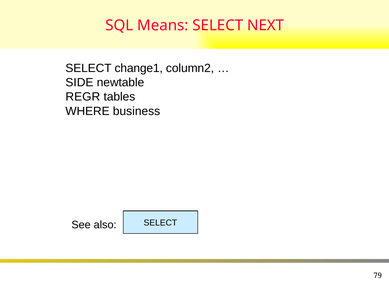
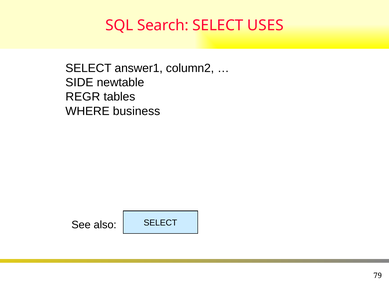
Means: Means -> Search
NEXT: NEXT -> USES
change1: change1 -> answer1
